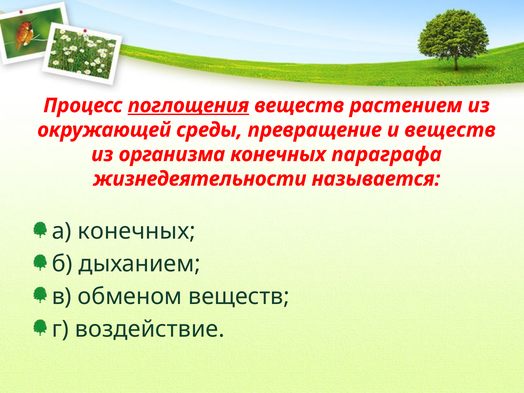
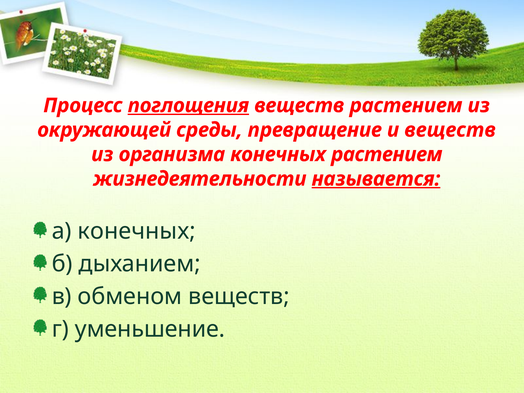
конечных параграфа: параграфа -> растением
называется underline: none -> present
воздействие: воздействие -> уменьшение
